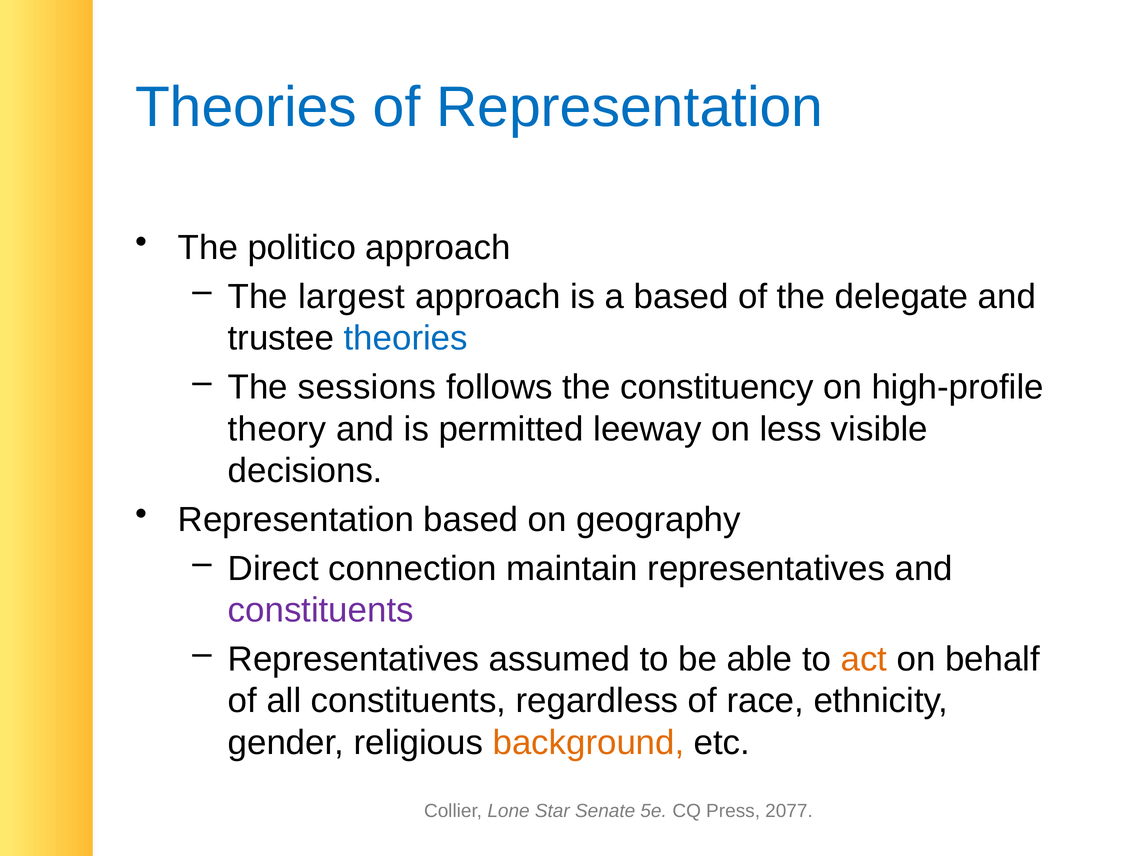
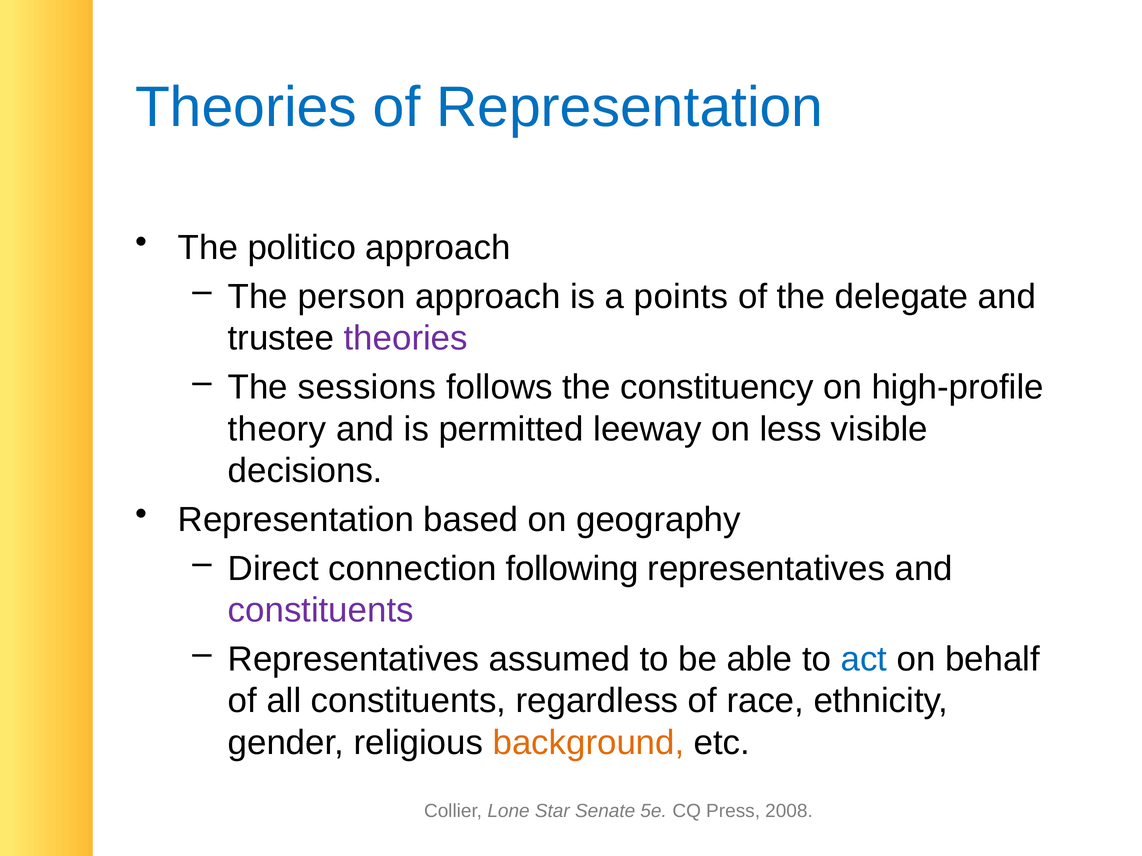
largest: largest -> person
a based: based -> points
theories at (406, 339) colour: blue -> purple
maintain: maintain -> following
act colour: orange -> blue
2077: 2077 -> 2008
